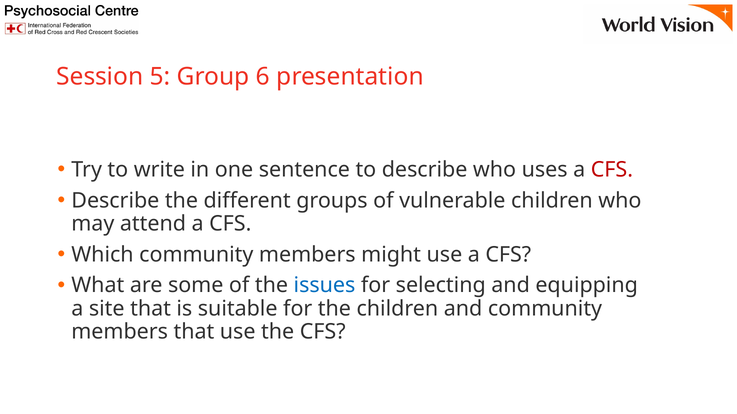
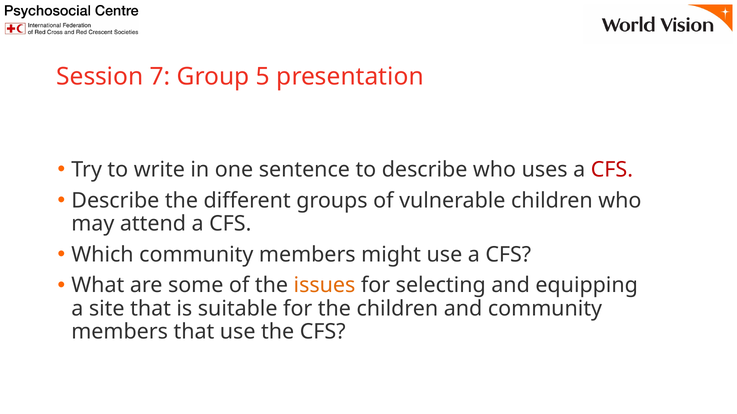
5: 5 -> 7
6: 6 -> 5
issues colour: blue -> orange
